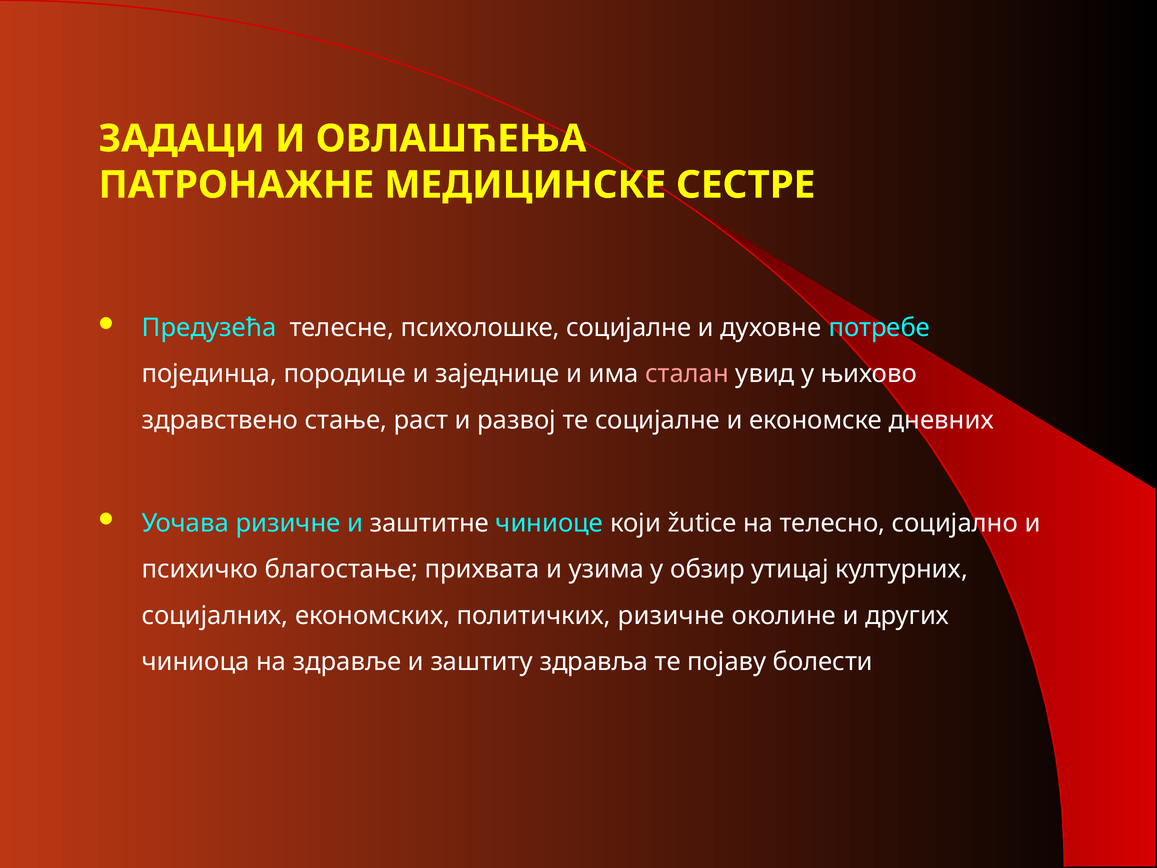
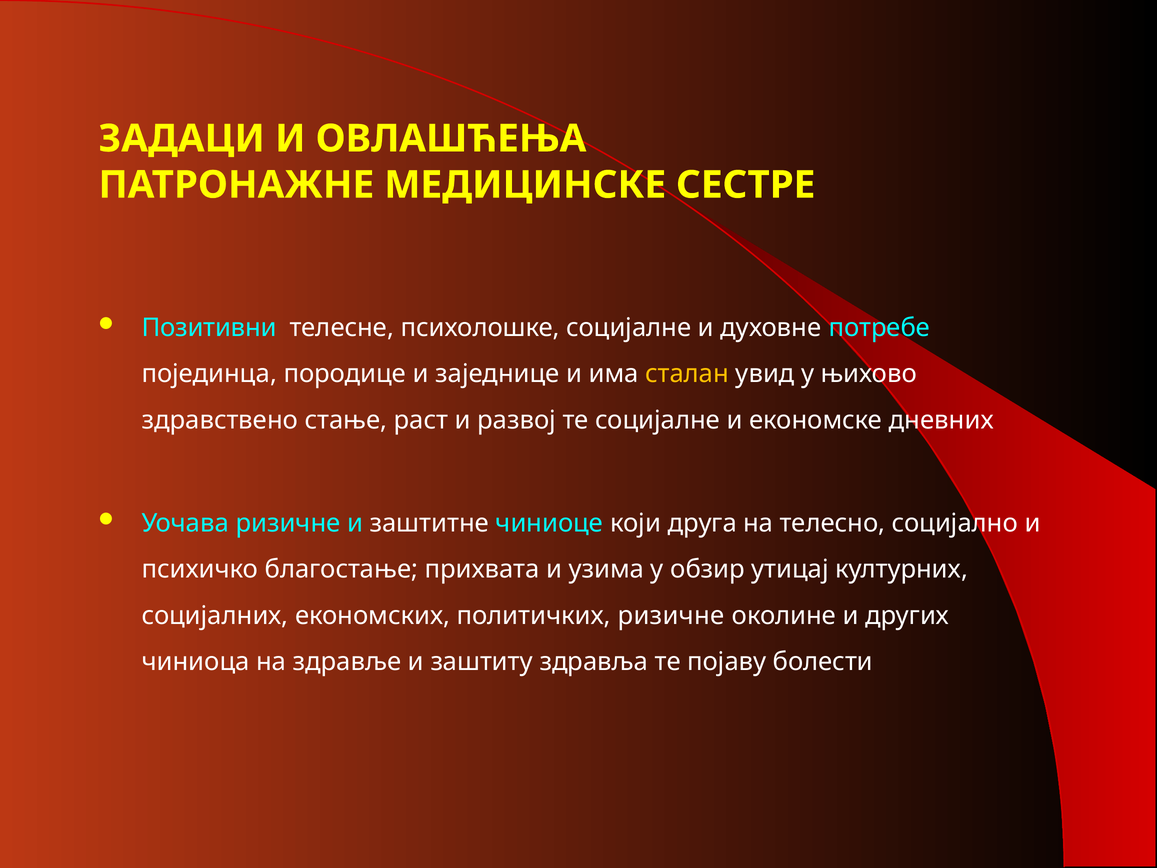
Предузећа: Предузећа -> Позитивни
сталан colour: pink -> yellow
žutice: žutice -> друга
